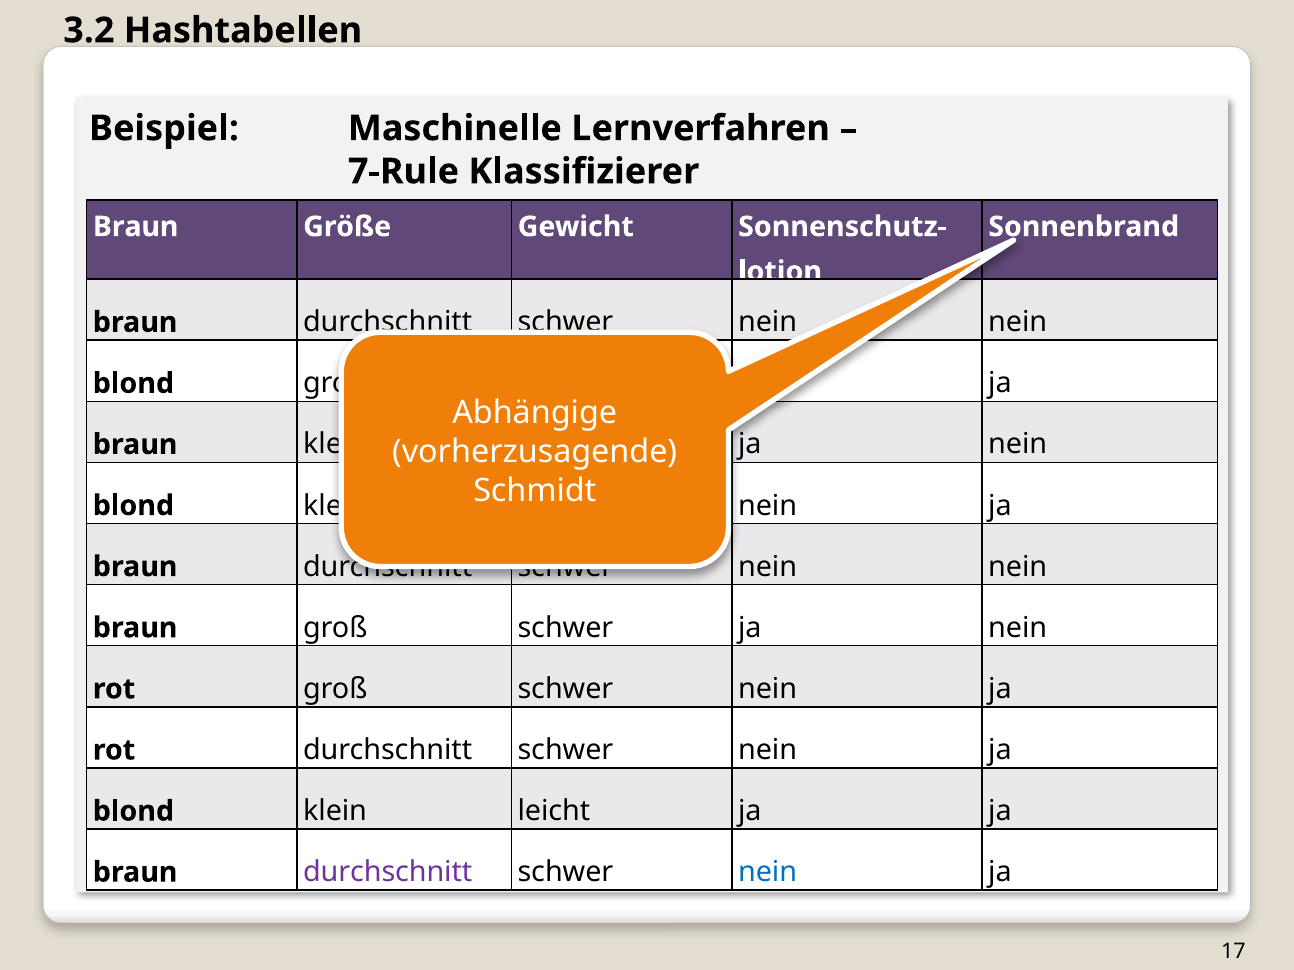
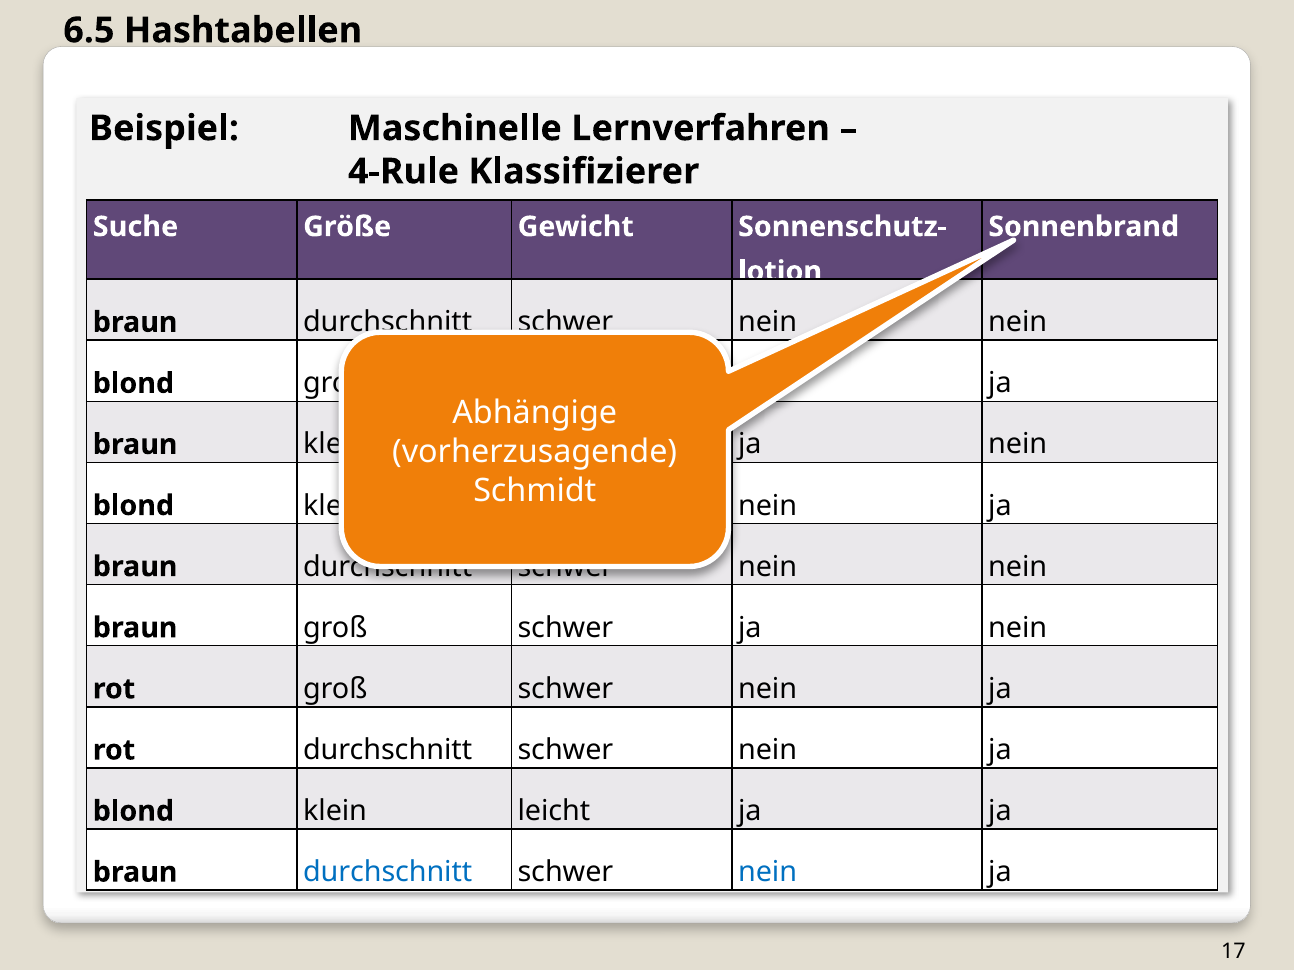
3.2: 3.2 -> 6.5
7-Rule: 7-Rule -> 4-Rule
Braun at (136, 227): Braun -> Suche
durchschnitt at (388, 873) colour: purple -> blue
